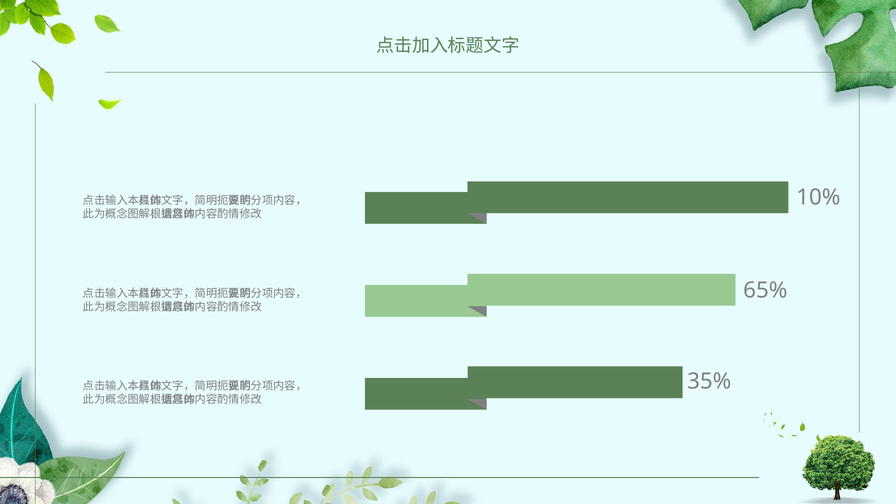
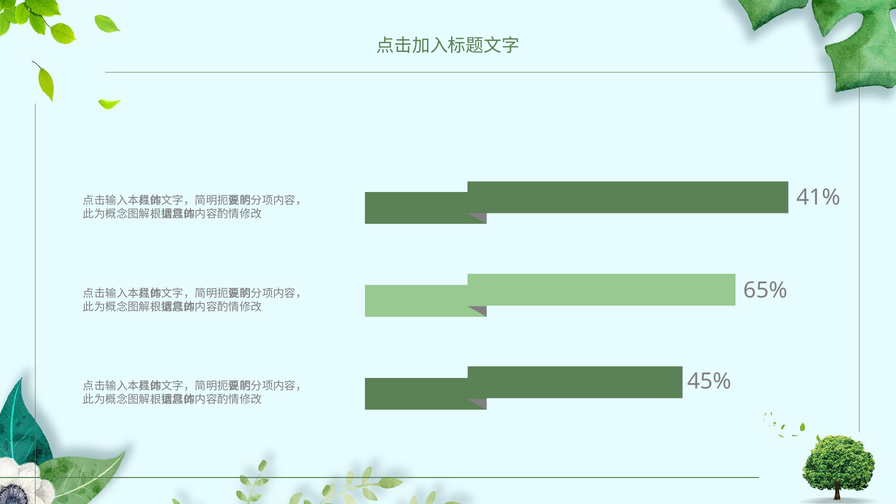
10%: 10% -> 41%
35%: 35% -> 45%
